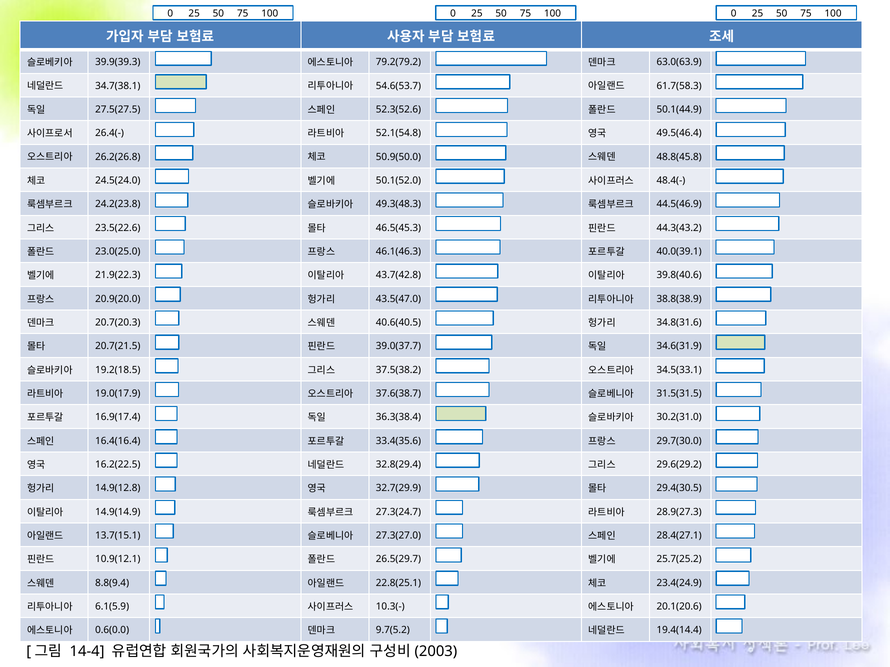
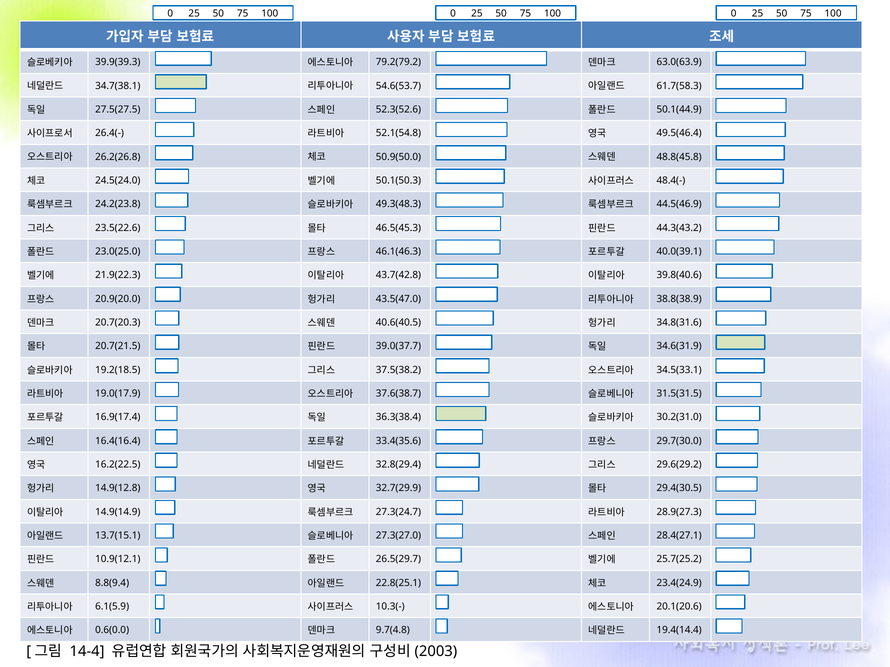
50.1(52.0: 50.1(52.0 -> 50.1(50.3
9.7(5.2: 9.7(5.2 -> 9.7(4.8
